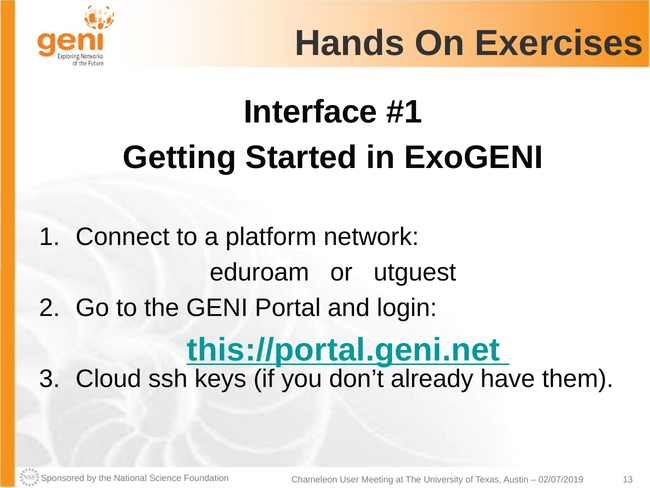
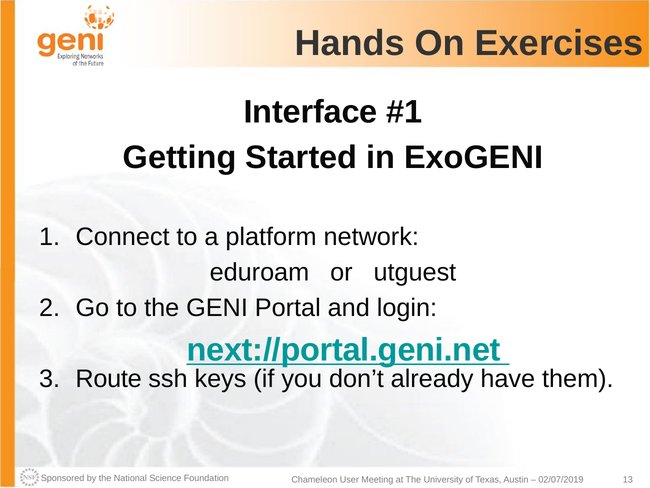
this://portal.geni.net: this://portal.geni.net -> next://portal.geni.net
Cloud: Cloud -> Route
